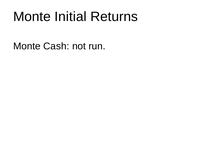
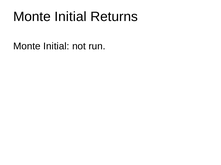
Cash at (56, 46): Cash -> Initial
